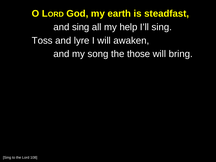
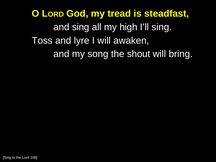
earth: earth -> tread
help: help -> high
those: those -> shout
